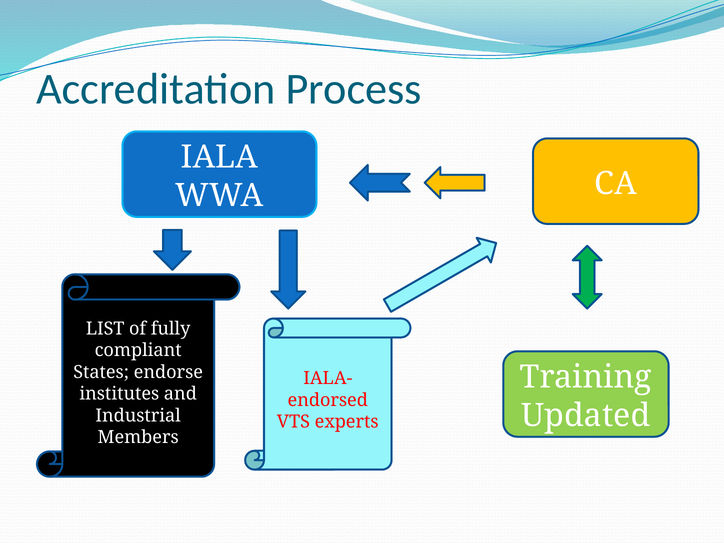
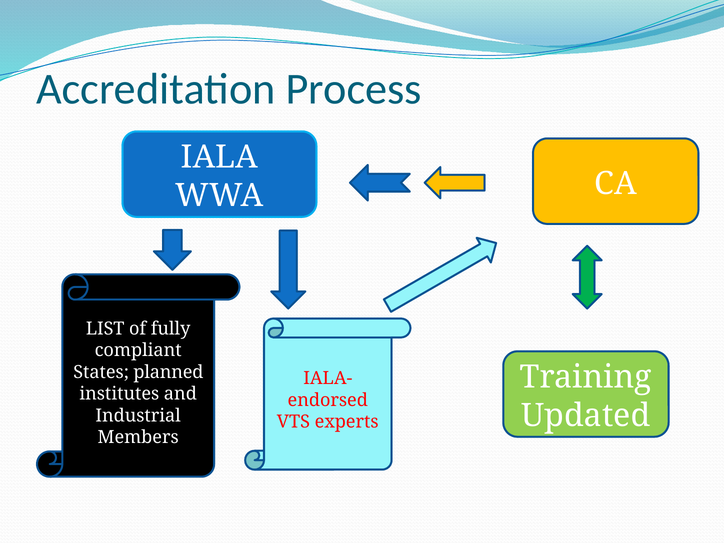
endorse: endorse -> planned
